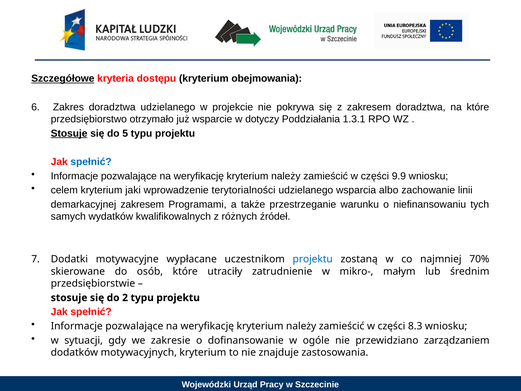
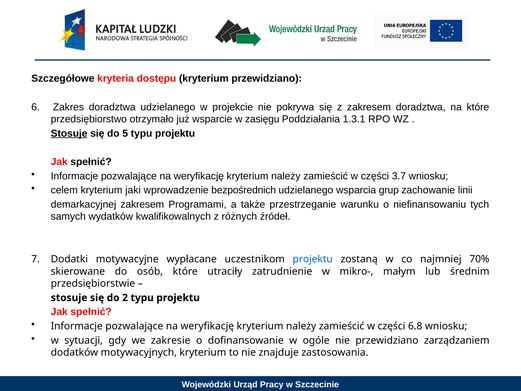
Szczegółowe underline: present -> none
kryterium obejmowania: obejmowania -> przewidziano
dotyczy: dotyczy -> zasięgu
spełnić at (91, 162) colour: blue -> black
9.9: 9.9 -> 3.7
terytorialności: terytorialności -> bezpośrednich
albo: albo -> grup
8.3: 8.3 -> 6.8
